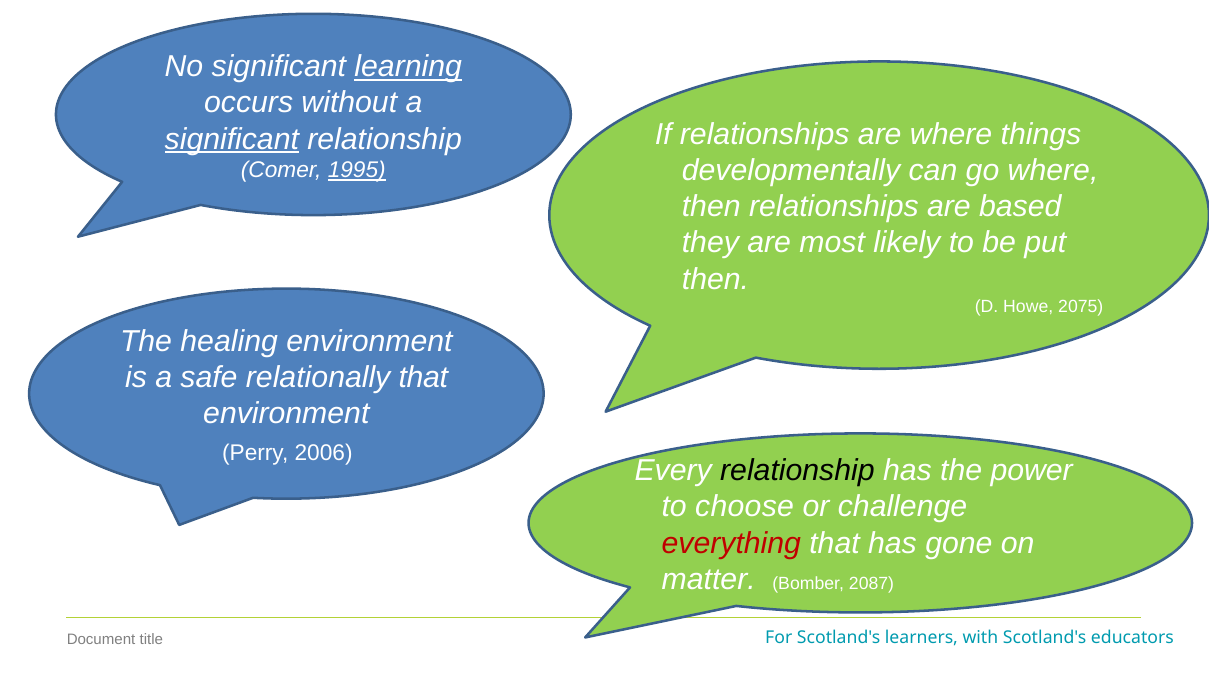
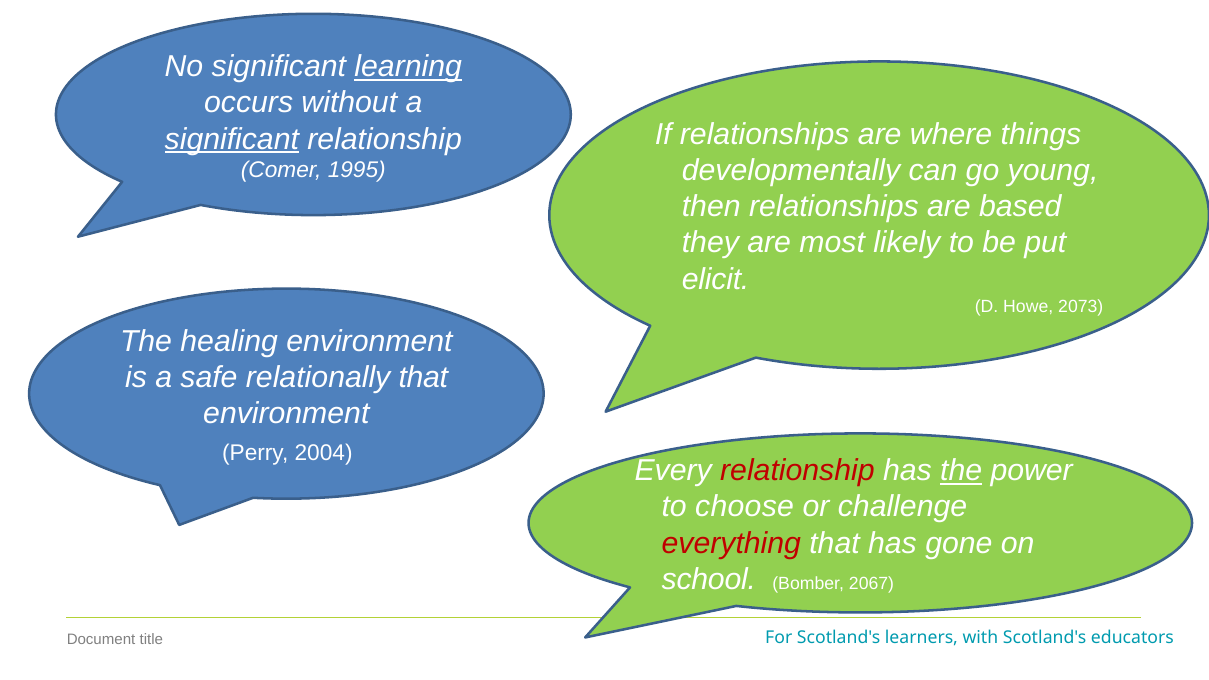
go where: where -> young
1995 underline: present -> none
then at (715, 279): then -> elicit
2075: 2075 -> 2073
2006: 2006 -> 2004
relationship at (797, 471) colour: black -> red
the at (961, 471) underline: none -> present
matter: matter -> school
2087: 2087 -> 2067
